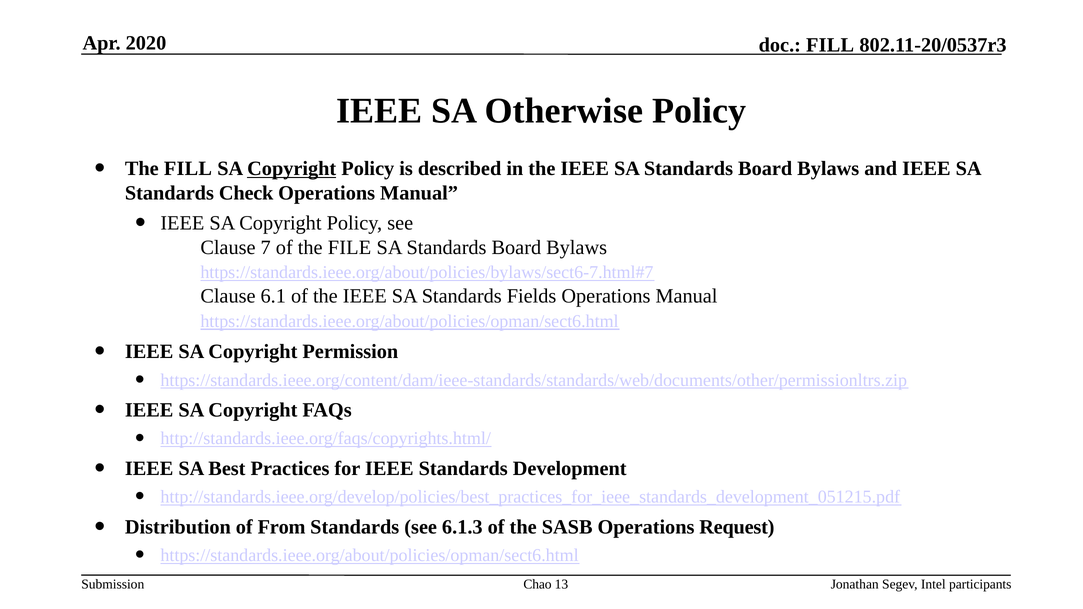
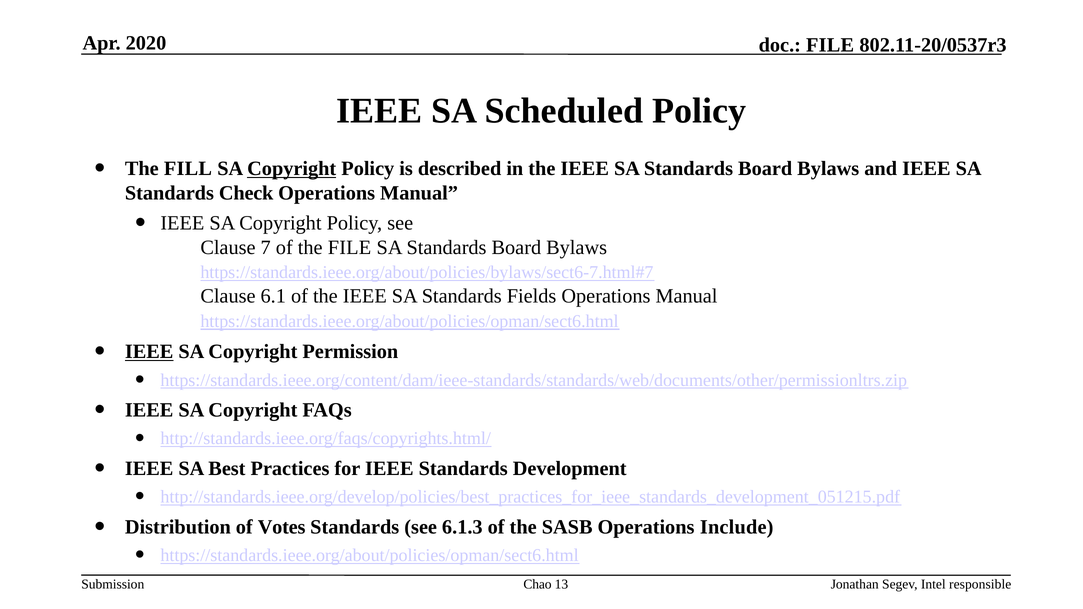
FILL at (830, 45): FILL -> FILE
Otherwise: Otherwise -> Scheduled
IEEE at (149, 352) underline: none -> present
From: From -> Votes
Request: Request -> Include
participants: participants -> responsible
